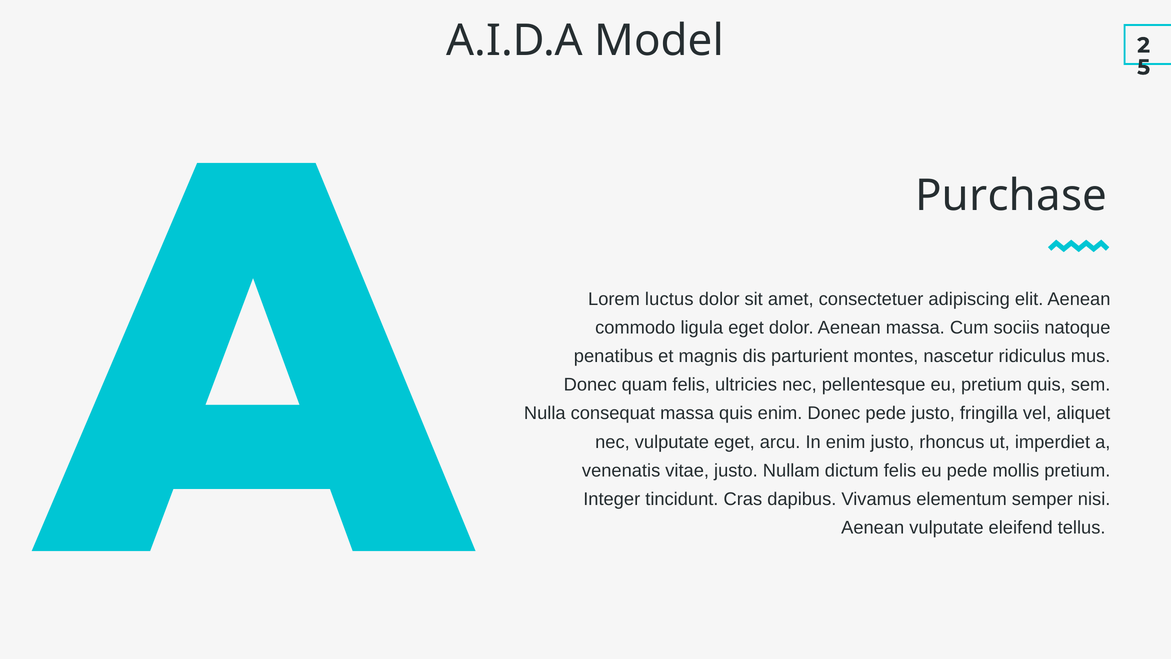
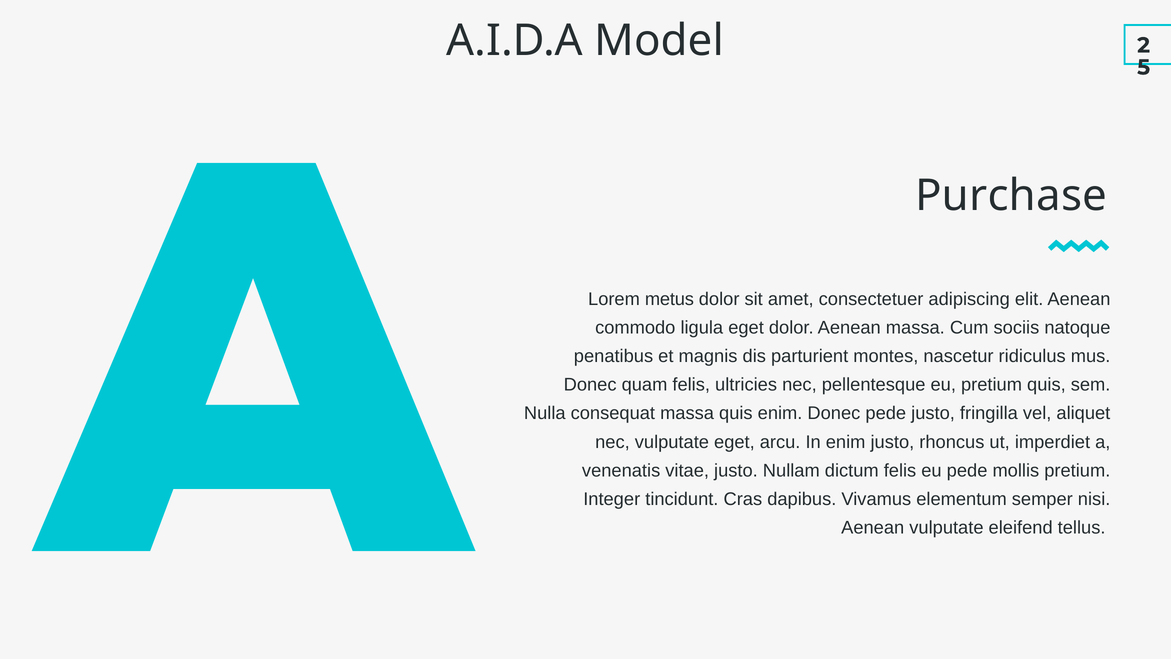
luctus: luctus -> metus
